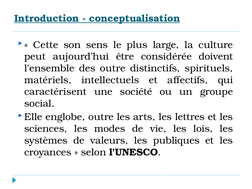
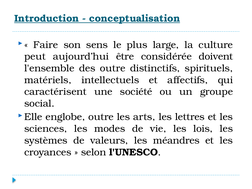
Cette: Cette -> Faire
publiques: publiques -> méandres
